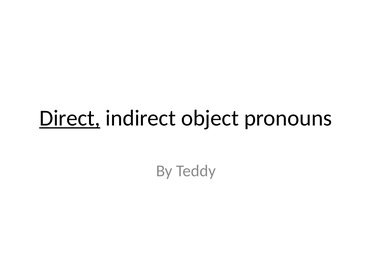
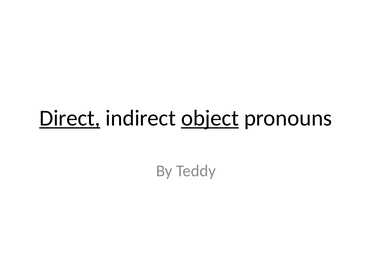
object underline: none -> present
